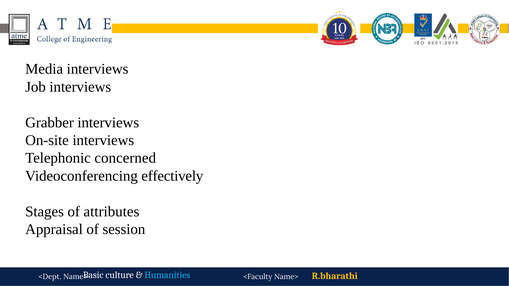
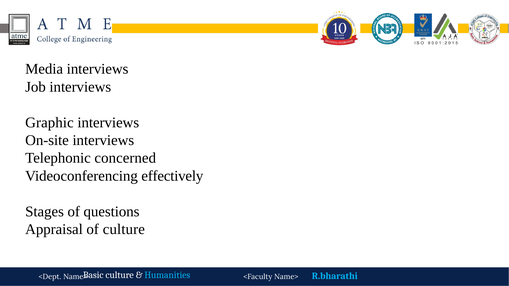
Grabber: Grabber -> Graphic
attributes: attributes -> questions
of session: session -> culture
R.bharathi colour: yellow -> light blue
